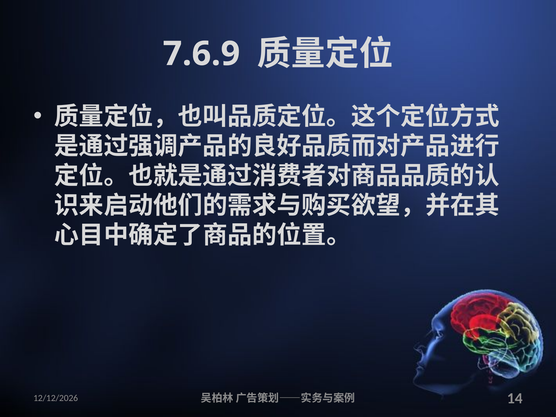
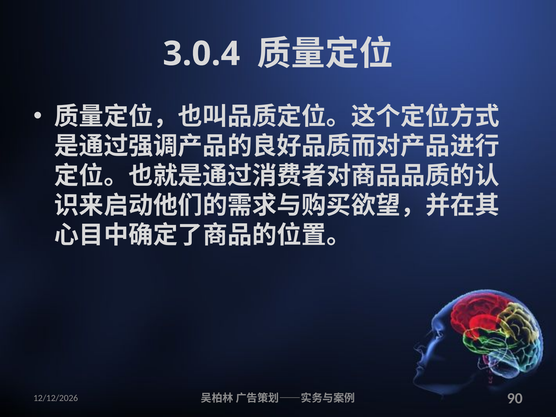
7.6.9: 7.6.9 -> 3.0.4
14: 14 -> 90
